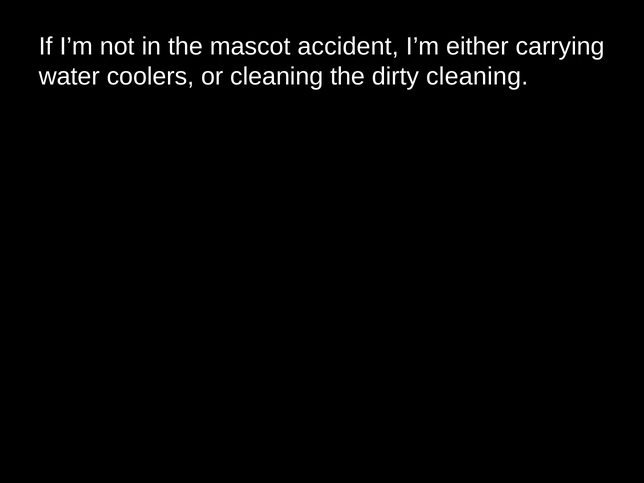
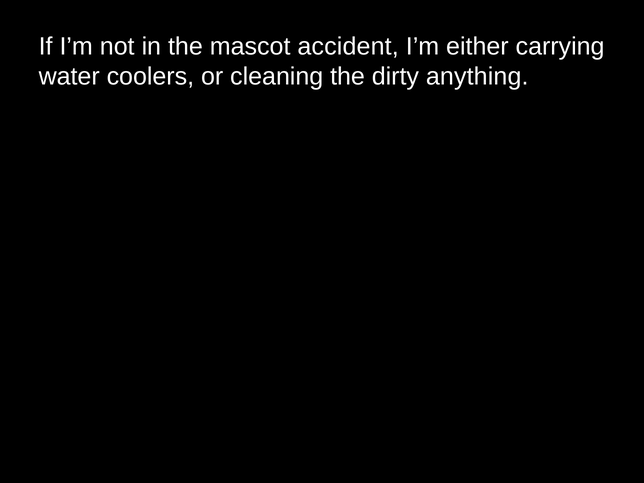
dirty cleaning: cleaning -> anything
